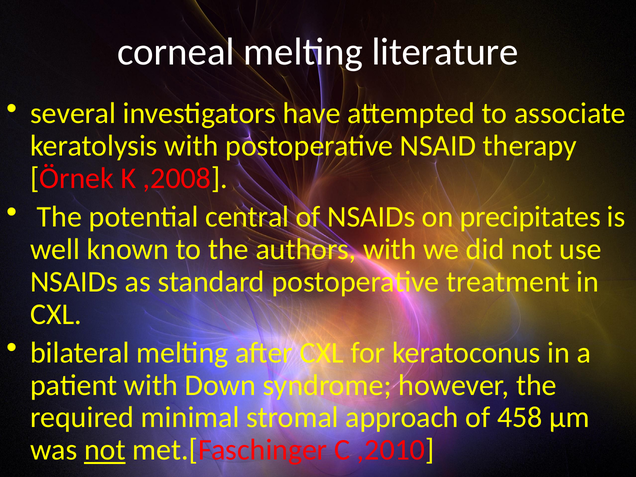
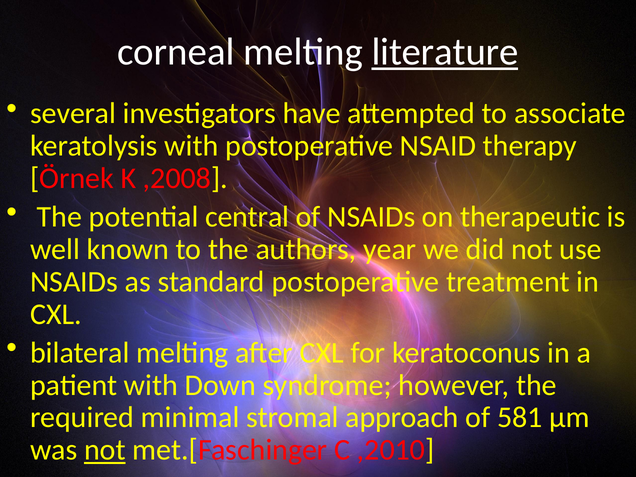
literature underline: none -> present
precipitates: precipitates -> therapeutic
authors with: with -> year
458: 458 -> 581
